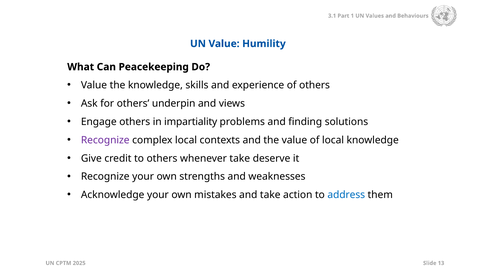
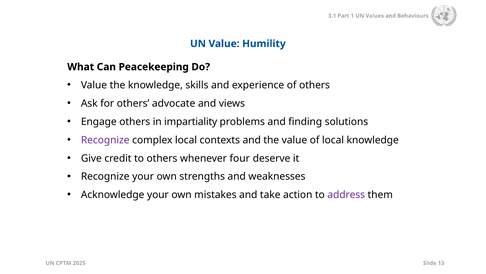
underpin: underpin -> advocate
whenever take: take -> four
address colour: blue -> purple
